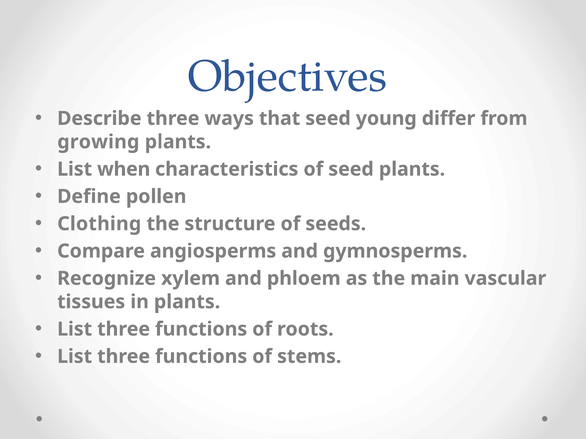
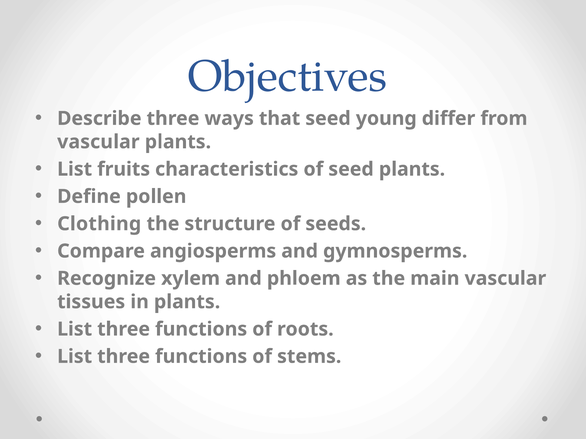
growing at (98, 142): growing -> vascular
when: when -> fruits
